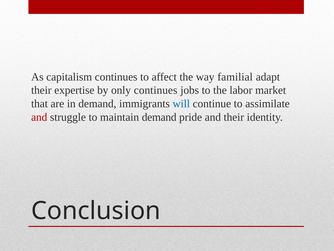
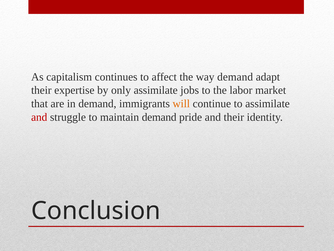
way familial: familial -> demand
only continues: continues -> assimilate
will colour: blue -> orange
